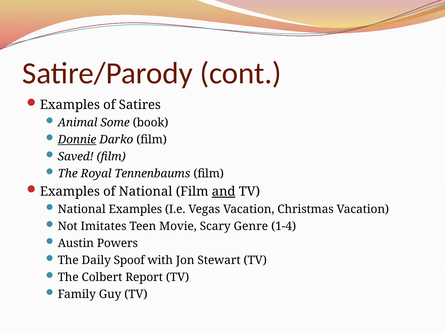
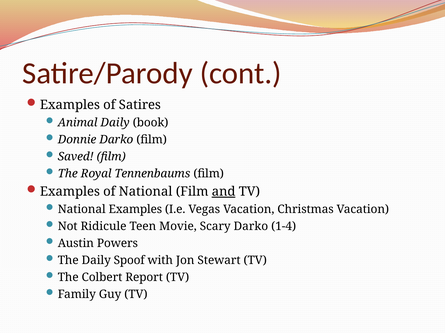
Animal Some: Some -> Daily
Donnie underline: present -> none
Imitates: Imitates -> Ridicule
Scary Genre: Genre -> Darko
